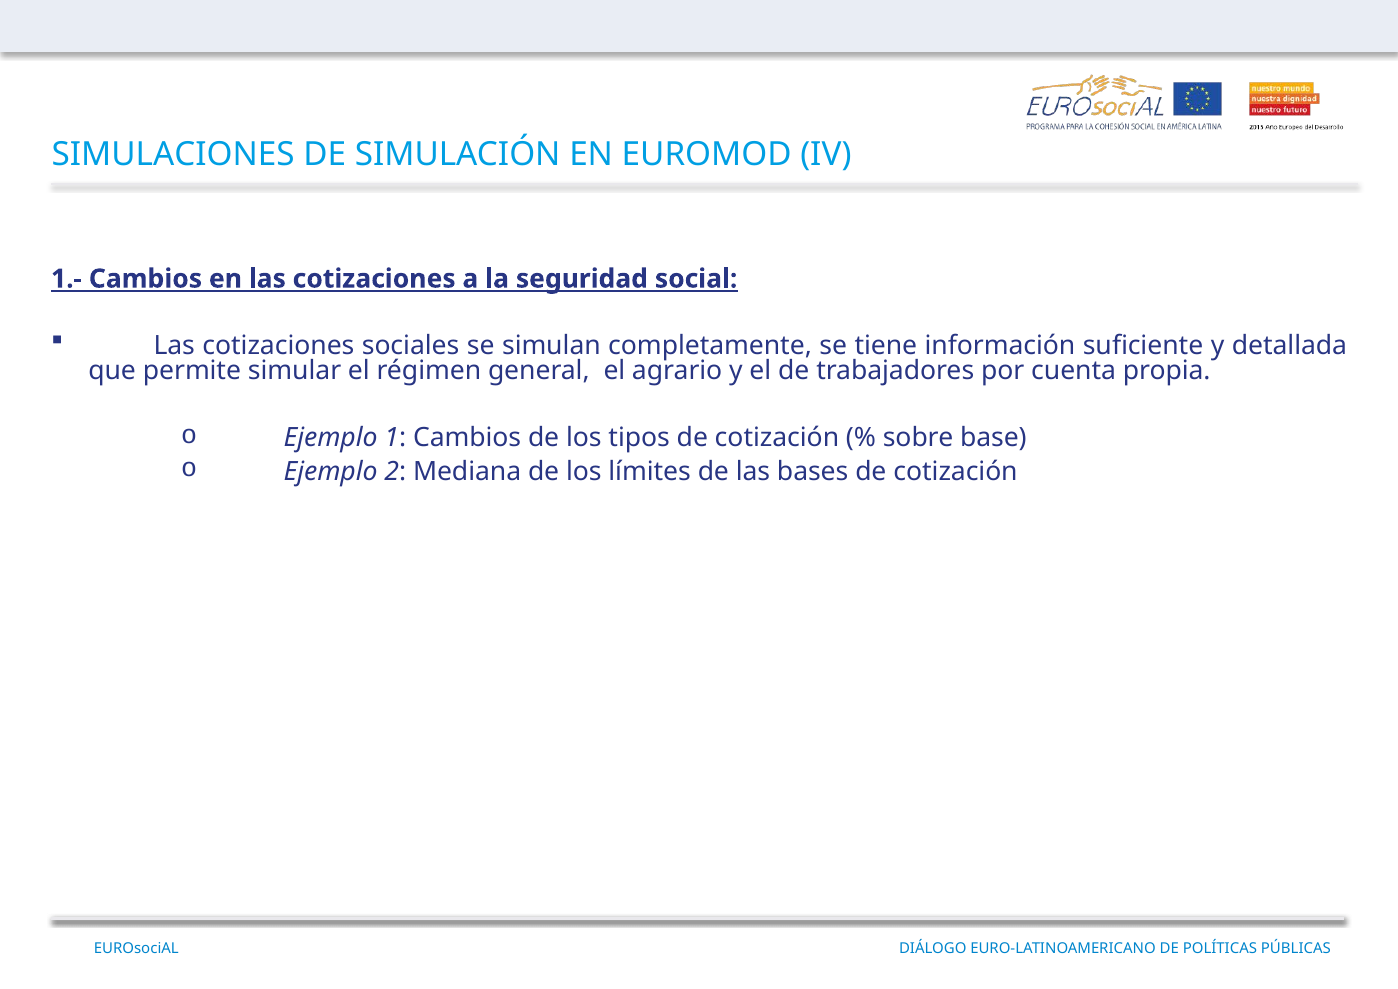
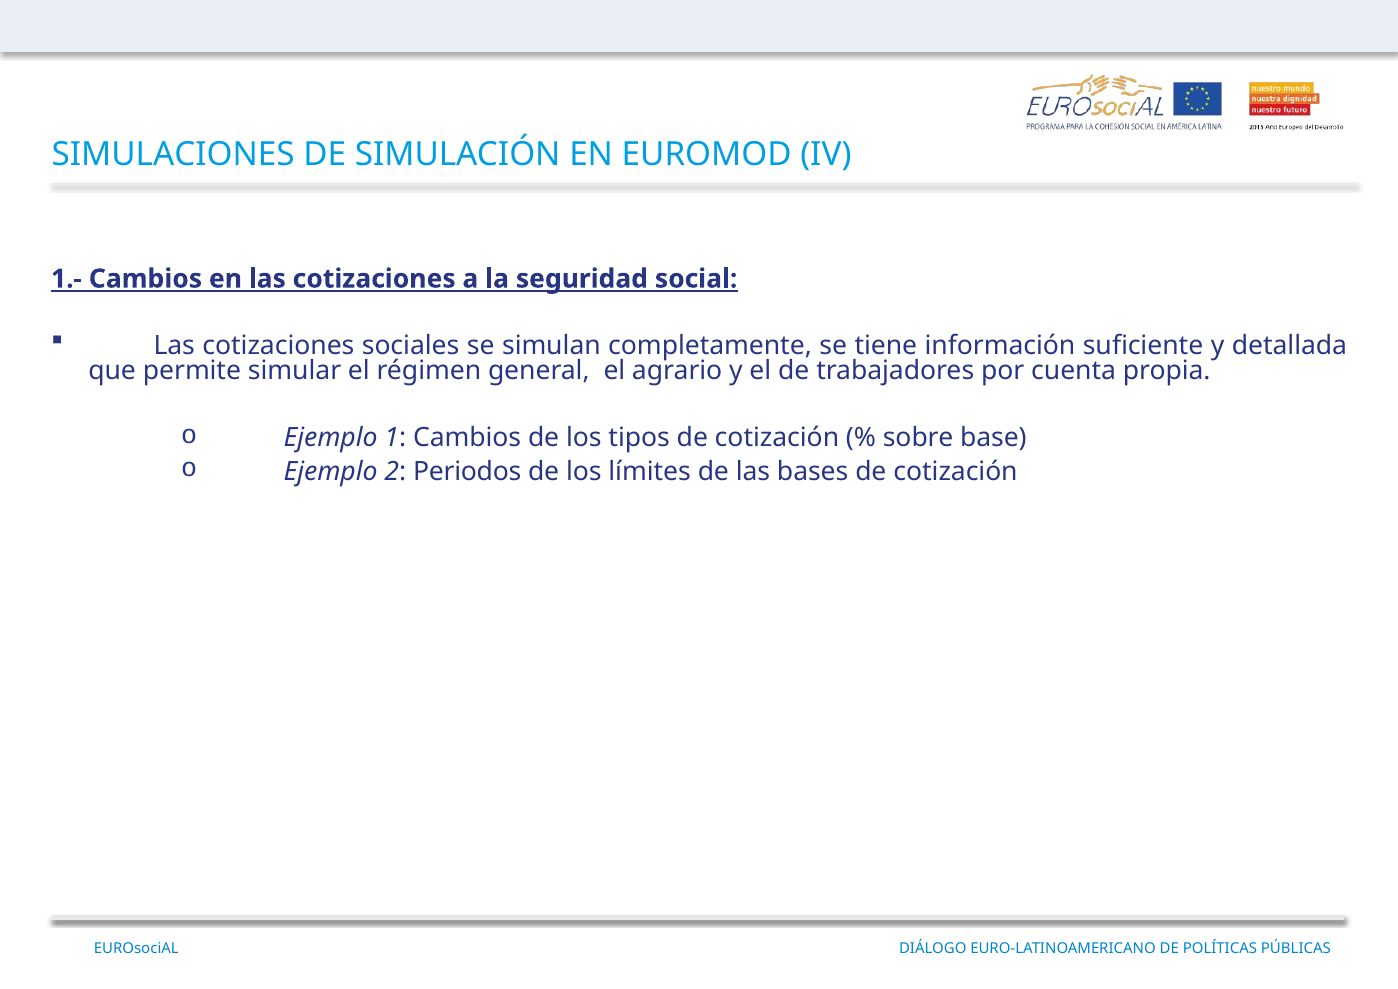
Mediana: Mediana -> Periodos
